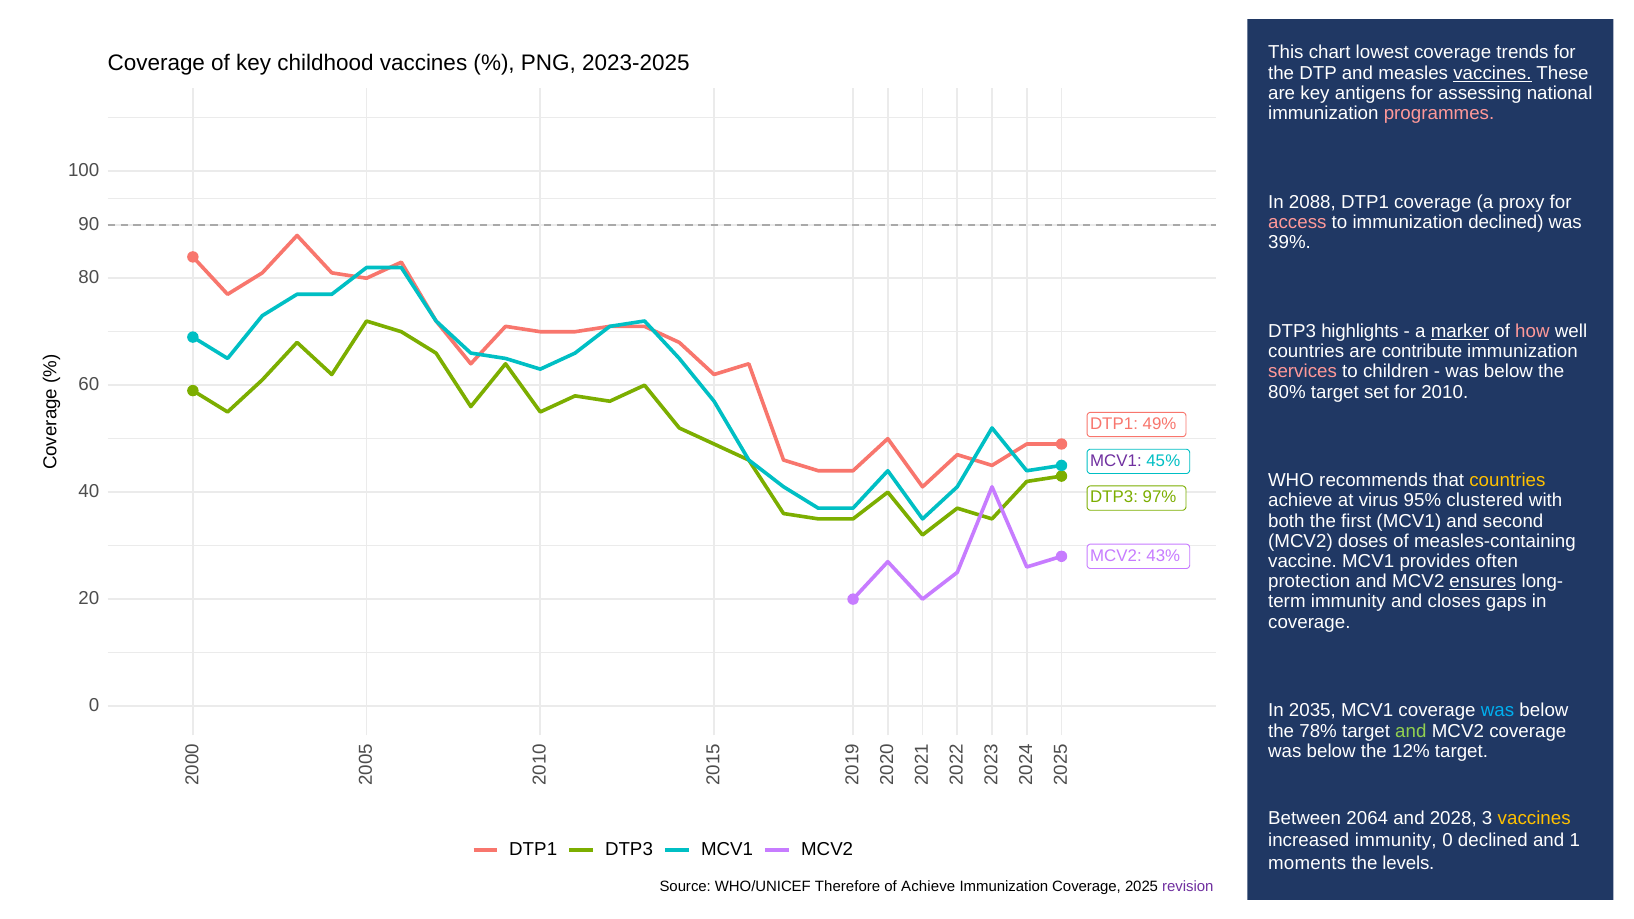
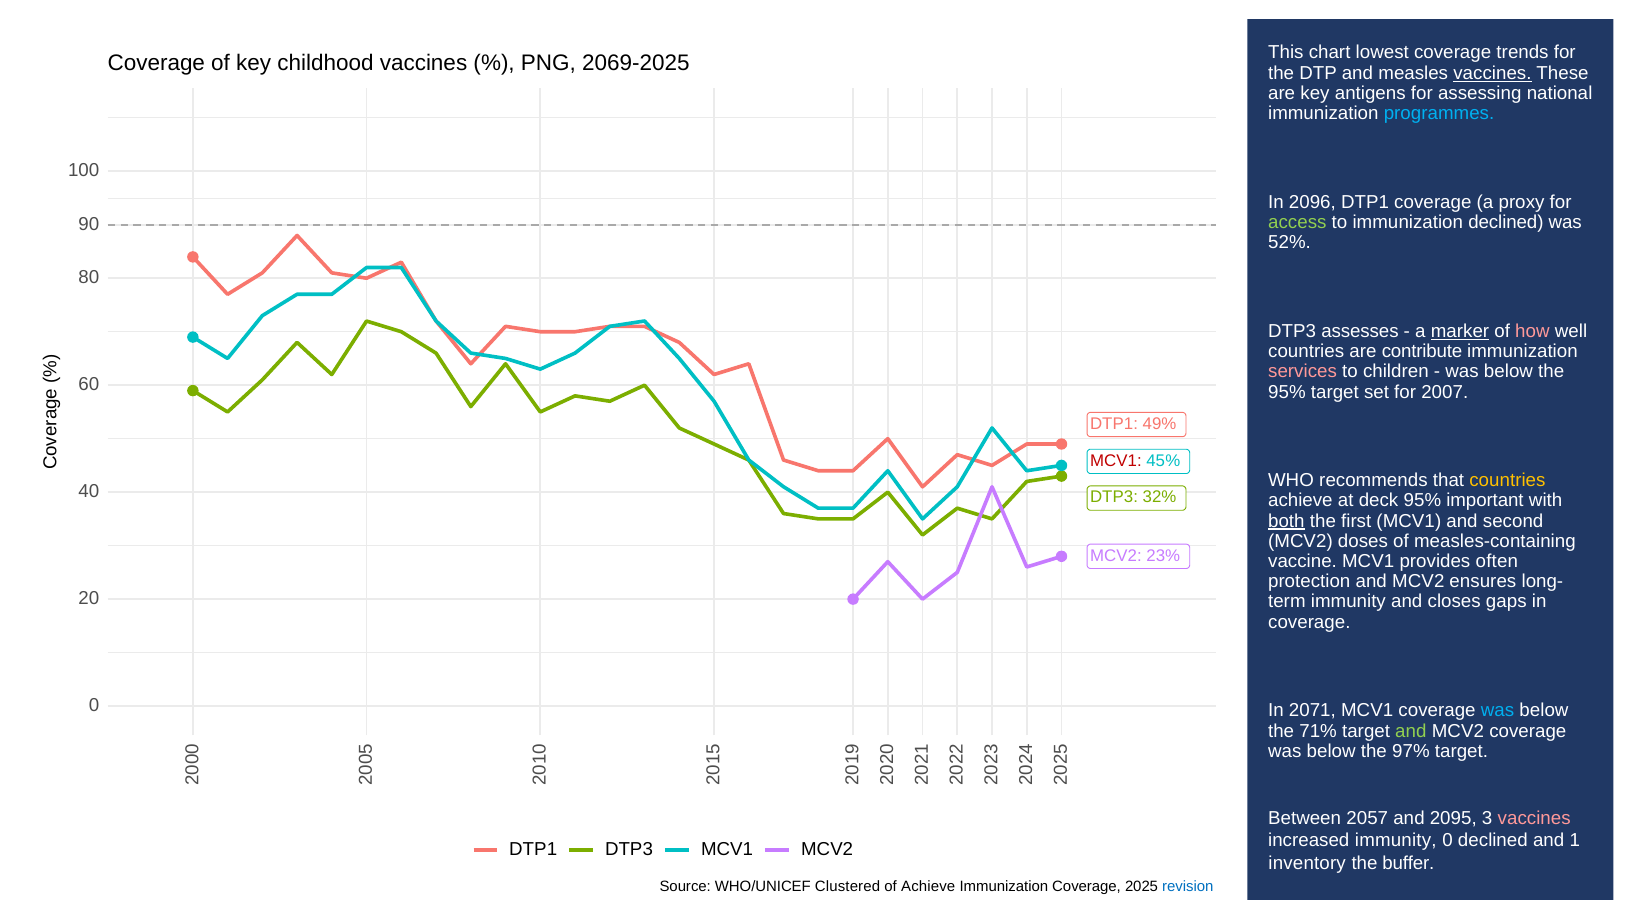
2023-2025: 2023-2025 -> 2069-2025
programmes colour: pink -> light blue
2088: 2088 -> 2096
access colour: pink -> light green
39%: 39% -> 52%
highlights: highlights -> assesses
80% at (1287, 392): 80% -> 95%
2010: 2010 -> 2007
MCV1 at (1116, 461) colour: purple -> red
97%: 97% -> 32%
virus: virus -> deck
clustered: clustered -> important
both underline: none -> present
43%: 43% -> 23%
ensures underline: present -> none
2035: 2035 -> 2071
78%: 78% -> 71%
12%: 12% -> 97%
2064: 2064 -> 2057
2028: 2028 -> 2095
vaccines at (1534, 818) colour: yellow -> pink
moments: moments -> inventory
levels: levels -> buffer
Therefore: Therefore -> Clustered
revision colour: purple -> blue
